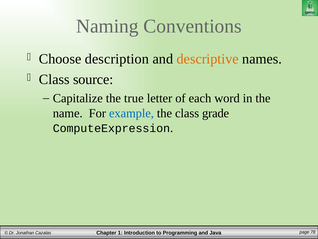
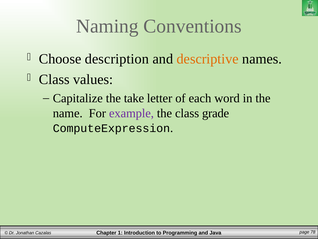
source: source -> values
true: true -> take
example colour: blue -> purple
